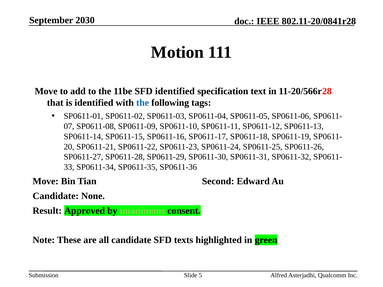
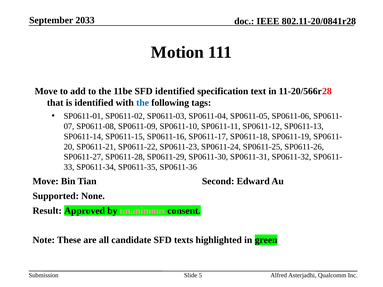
2030: 2030 -> 2033
Candidate at (56, 196): Candidate -> Supported
unanimous colour: light green -> pink
